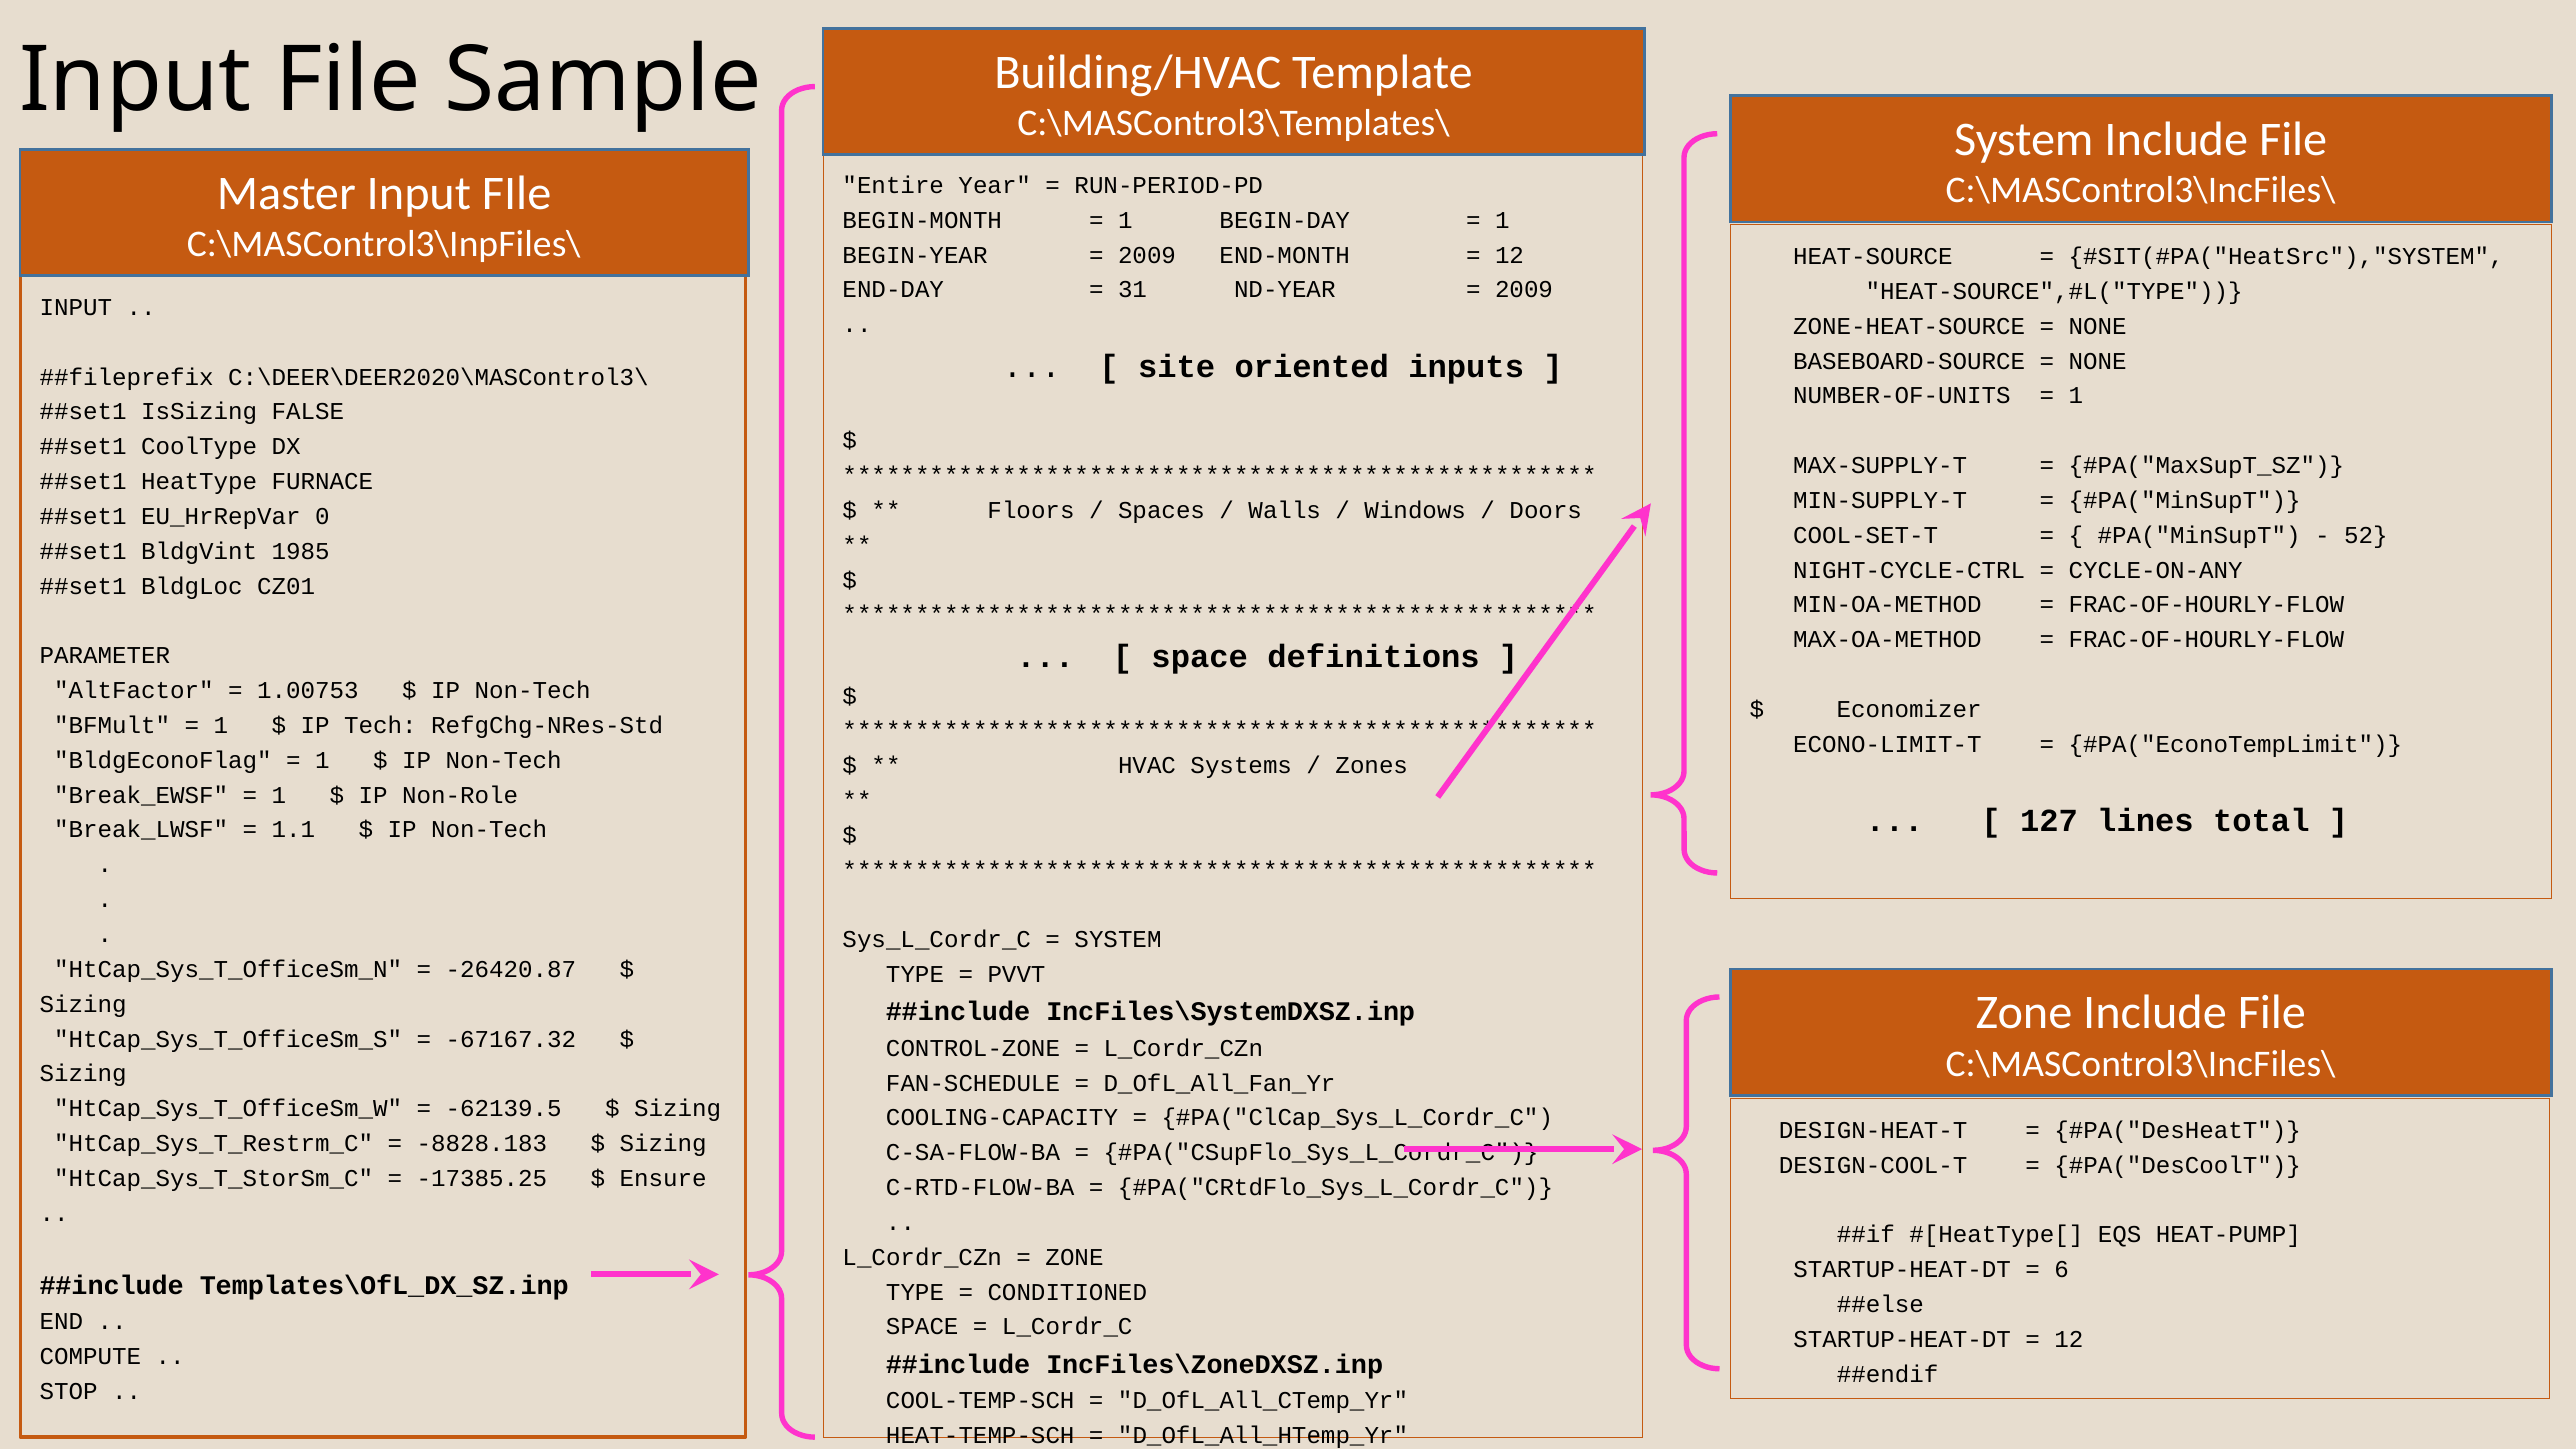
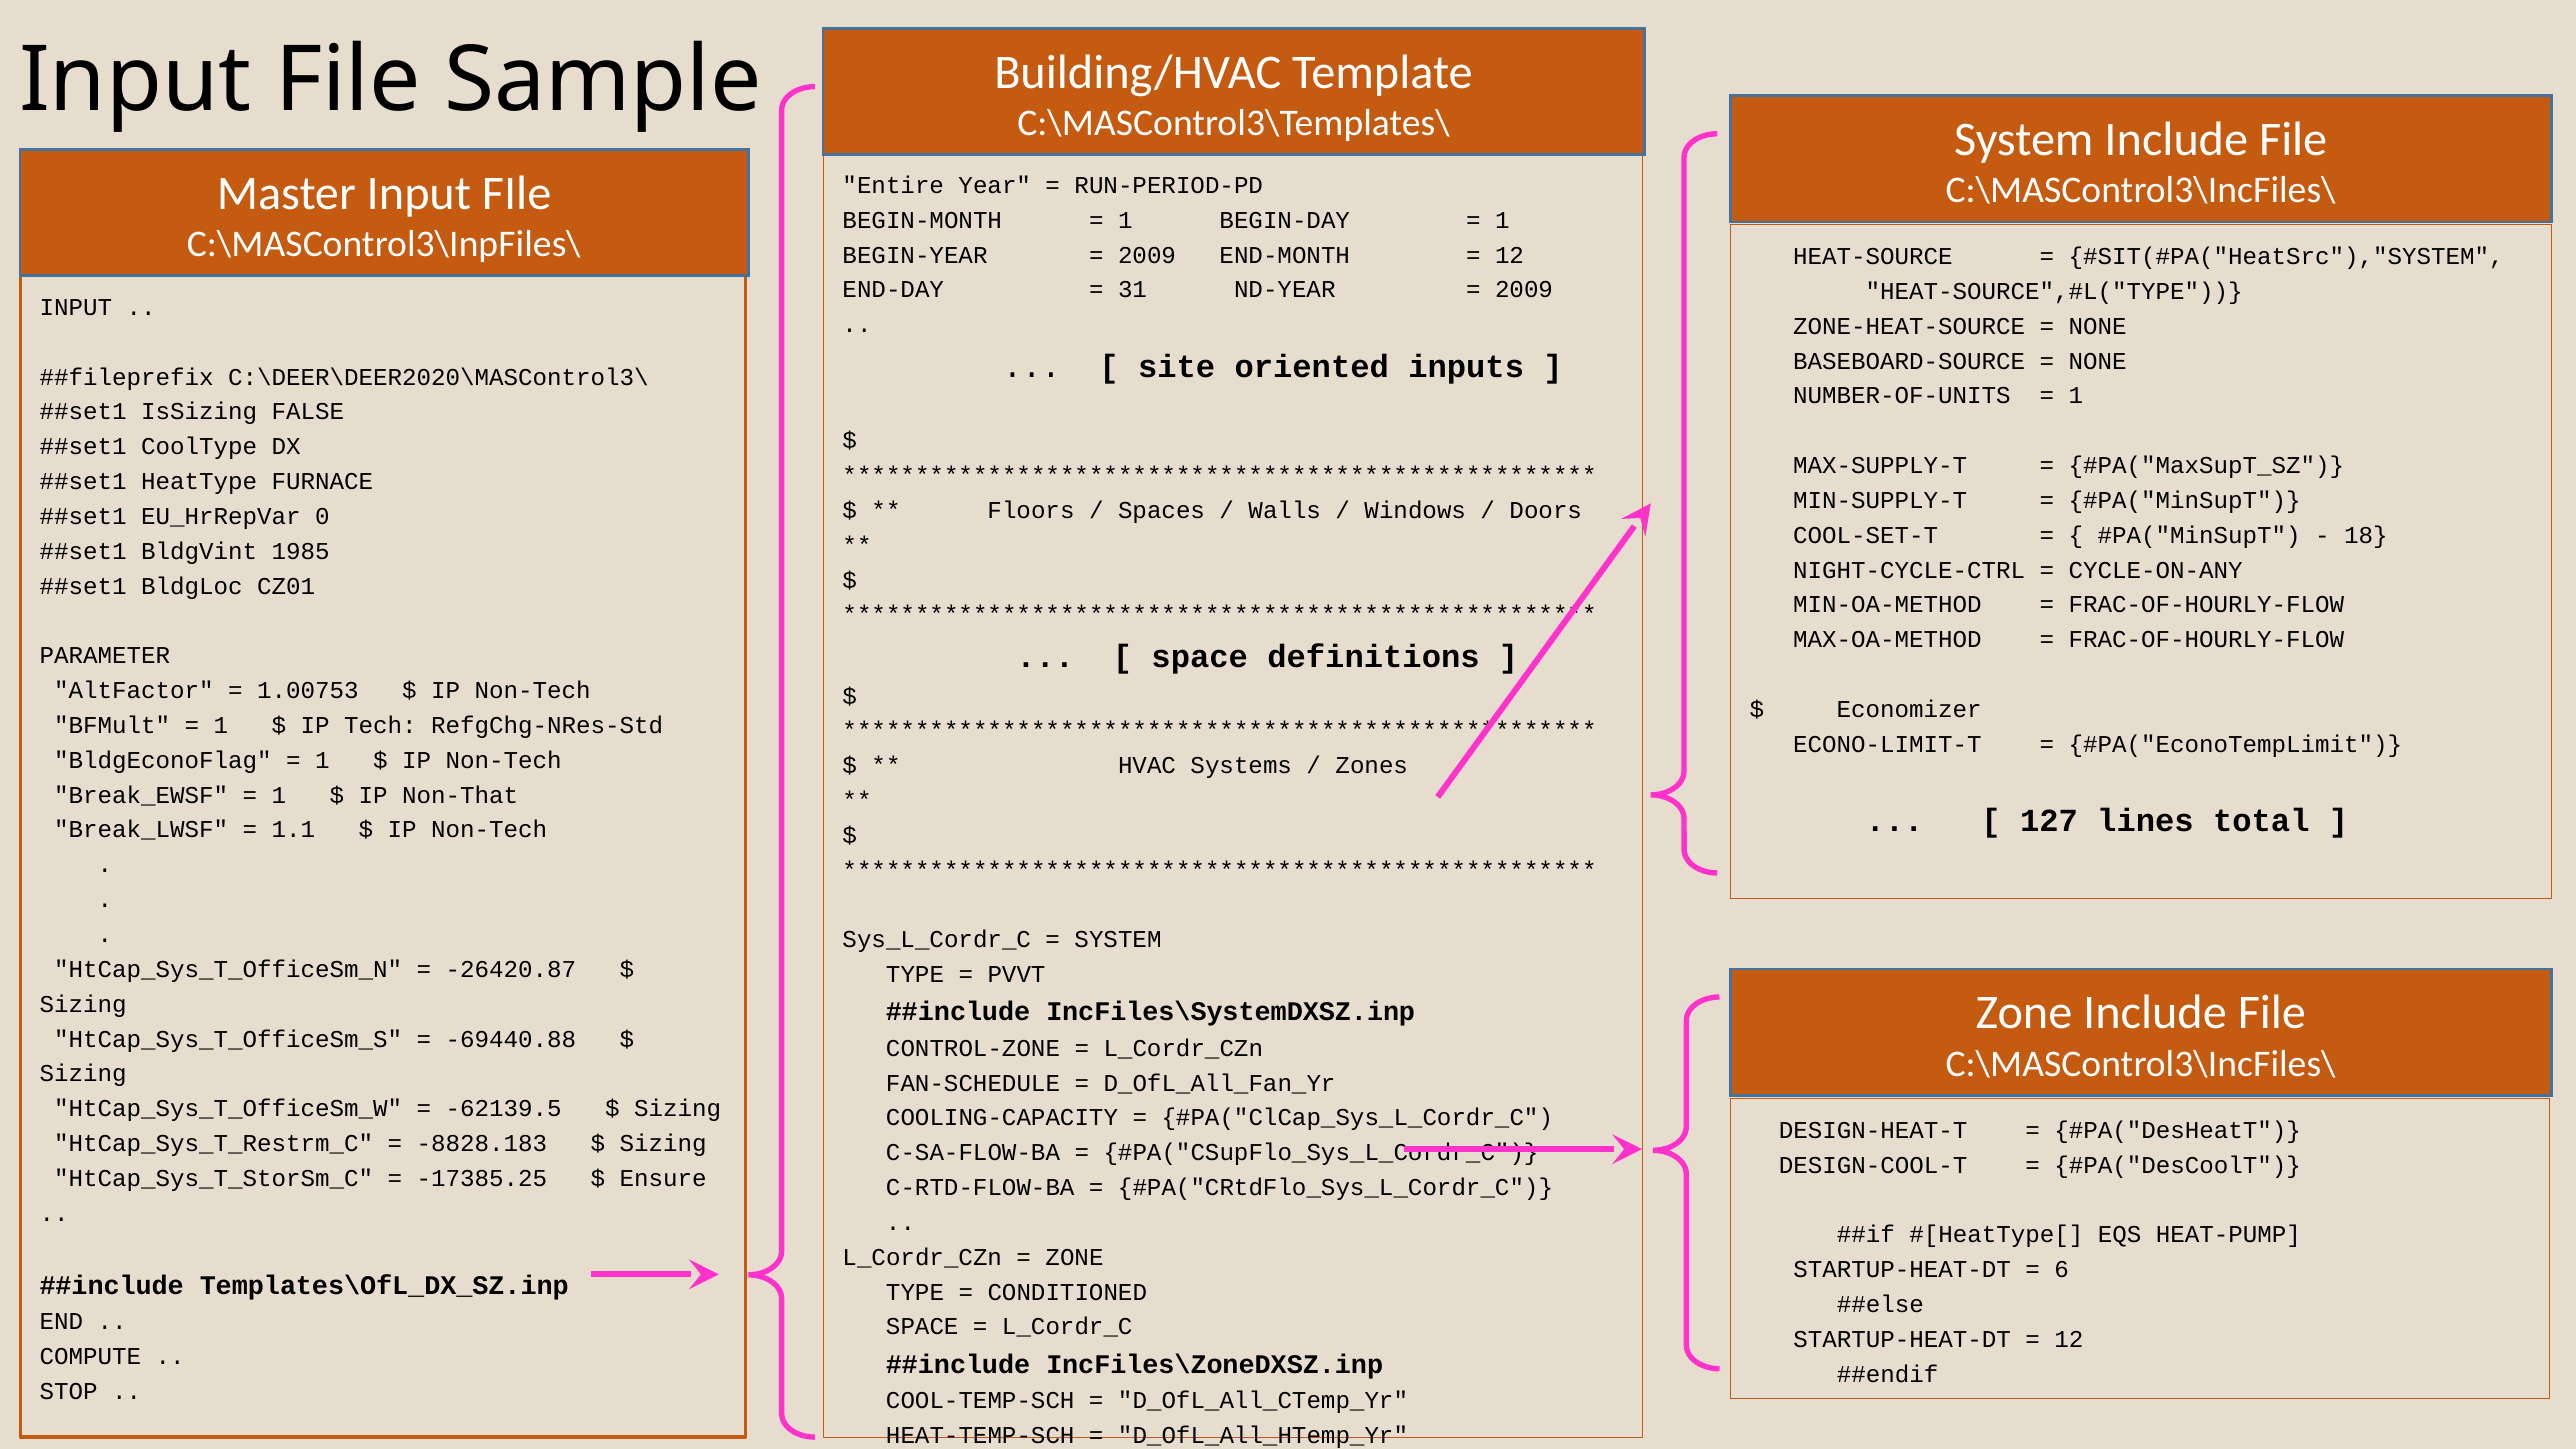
52: 52 -> 18
Non-Role: Non-Role -> Non-That
-67167.32: -67167.32 -> -69440.88
